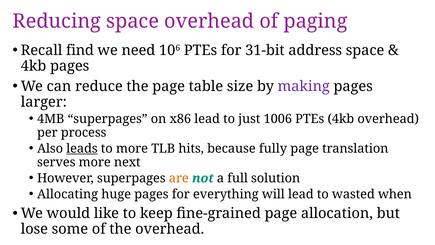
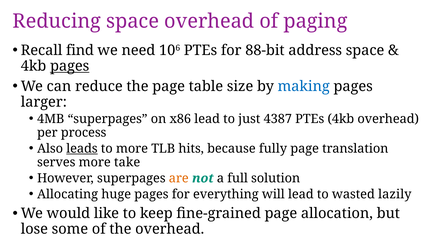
31-bit: 31-bit -> 88-bit
pages at (70, 66) underline: none -> present
making colour: purple -> blue
1006: 1006 -> 4387
next: next -> take
when: when -> lazily
